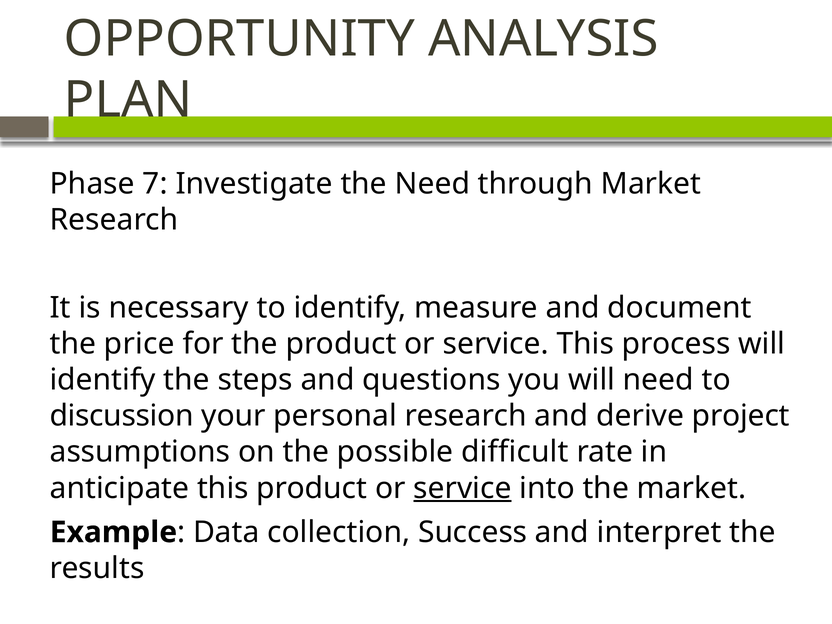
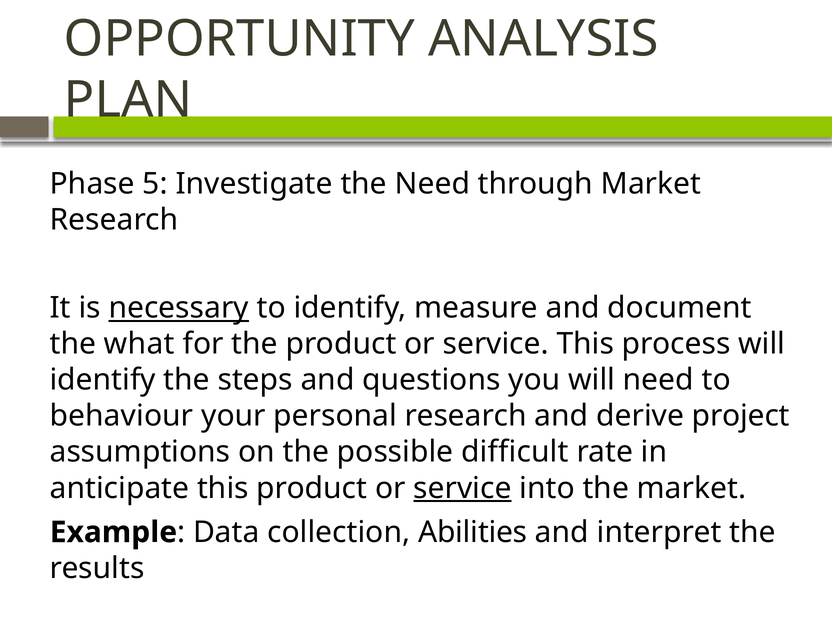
7: 7 -> 5
necessary underline: none -> present
price: price -> what
discussion: discussion -> behaviour
Success: Success -> Abilities
